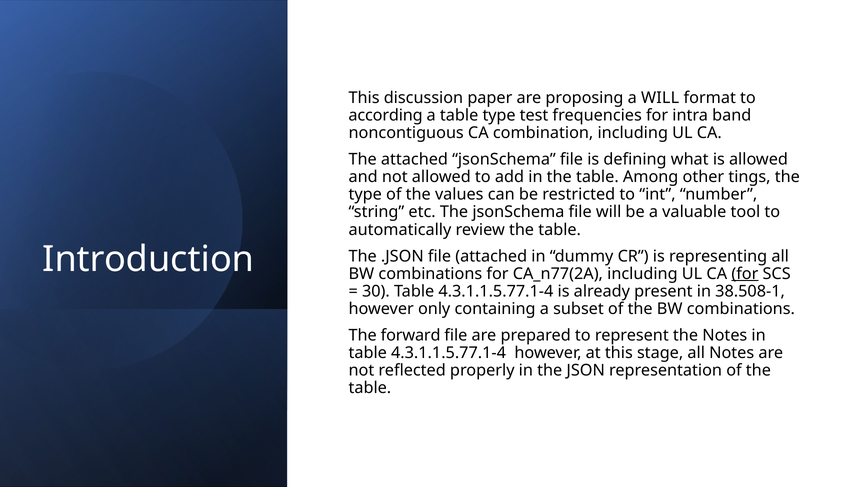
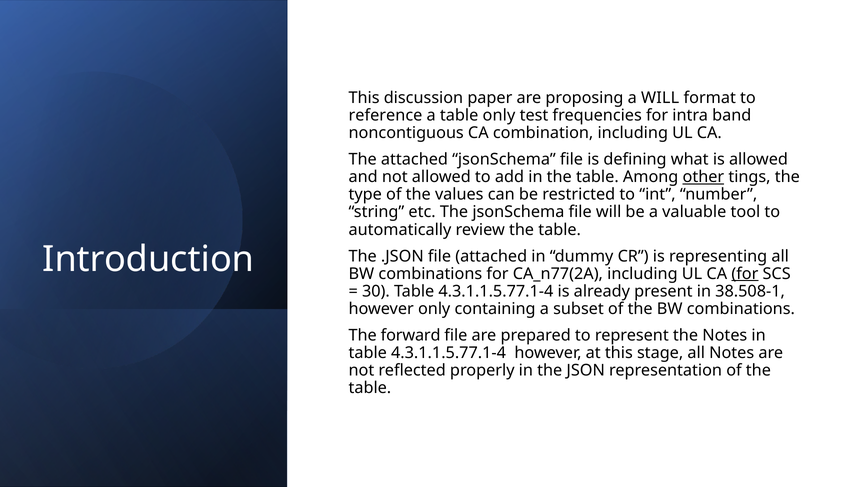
according: according -> reference
table type: type -> only
other underline: none -> present
